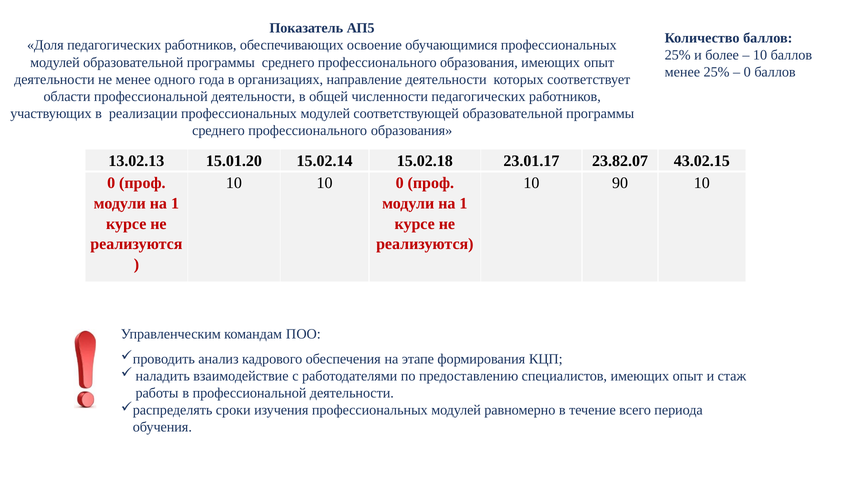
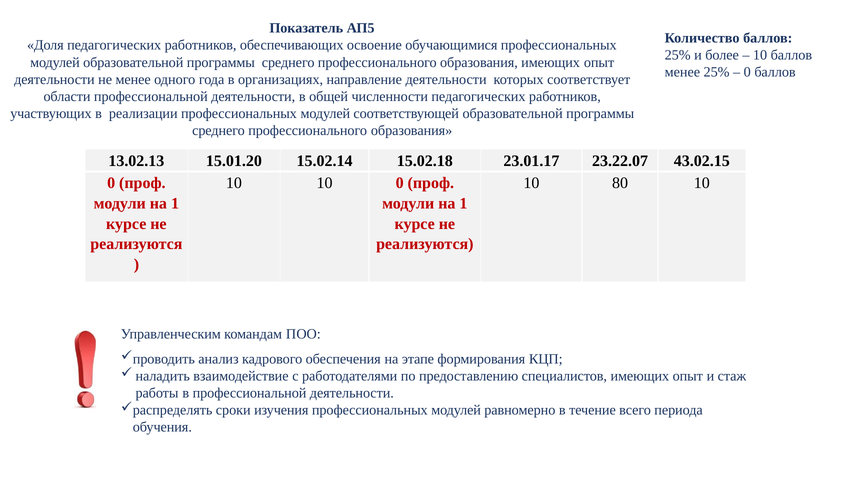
23.82.07: 23.82.07 -> 23.22.07
90: 90 -> 80
